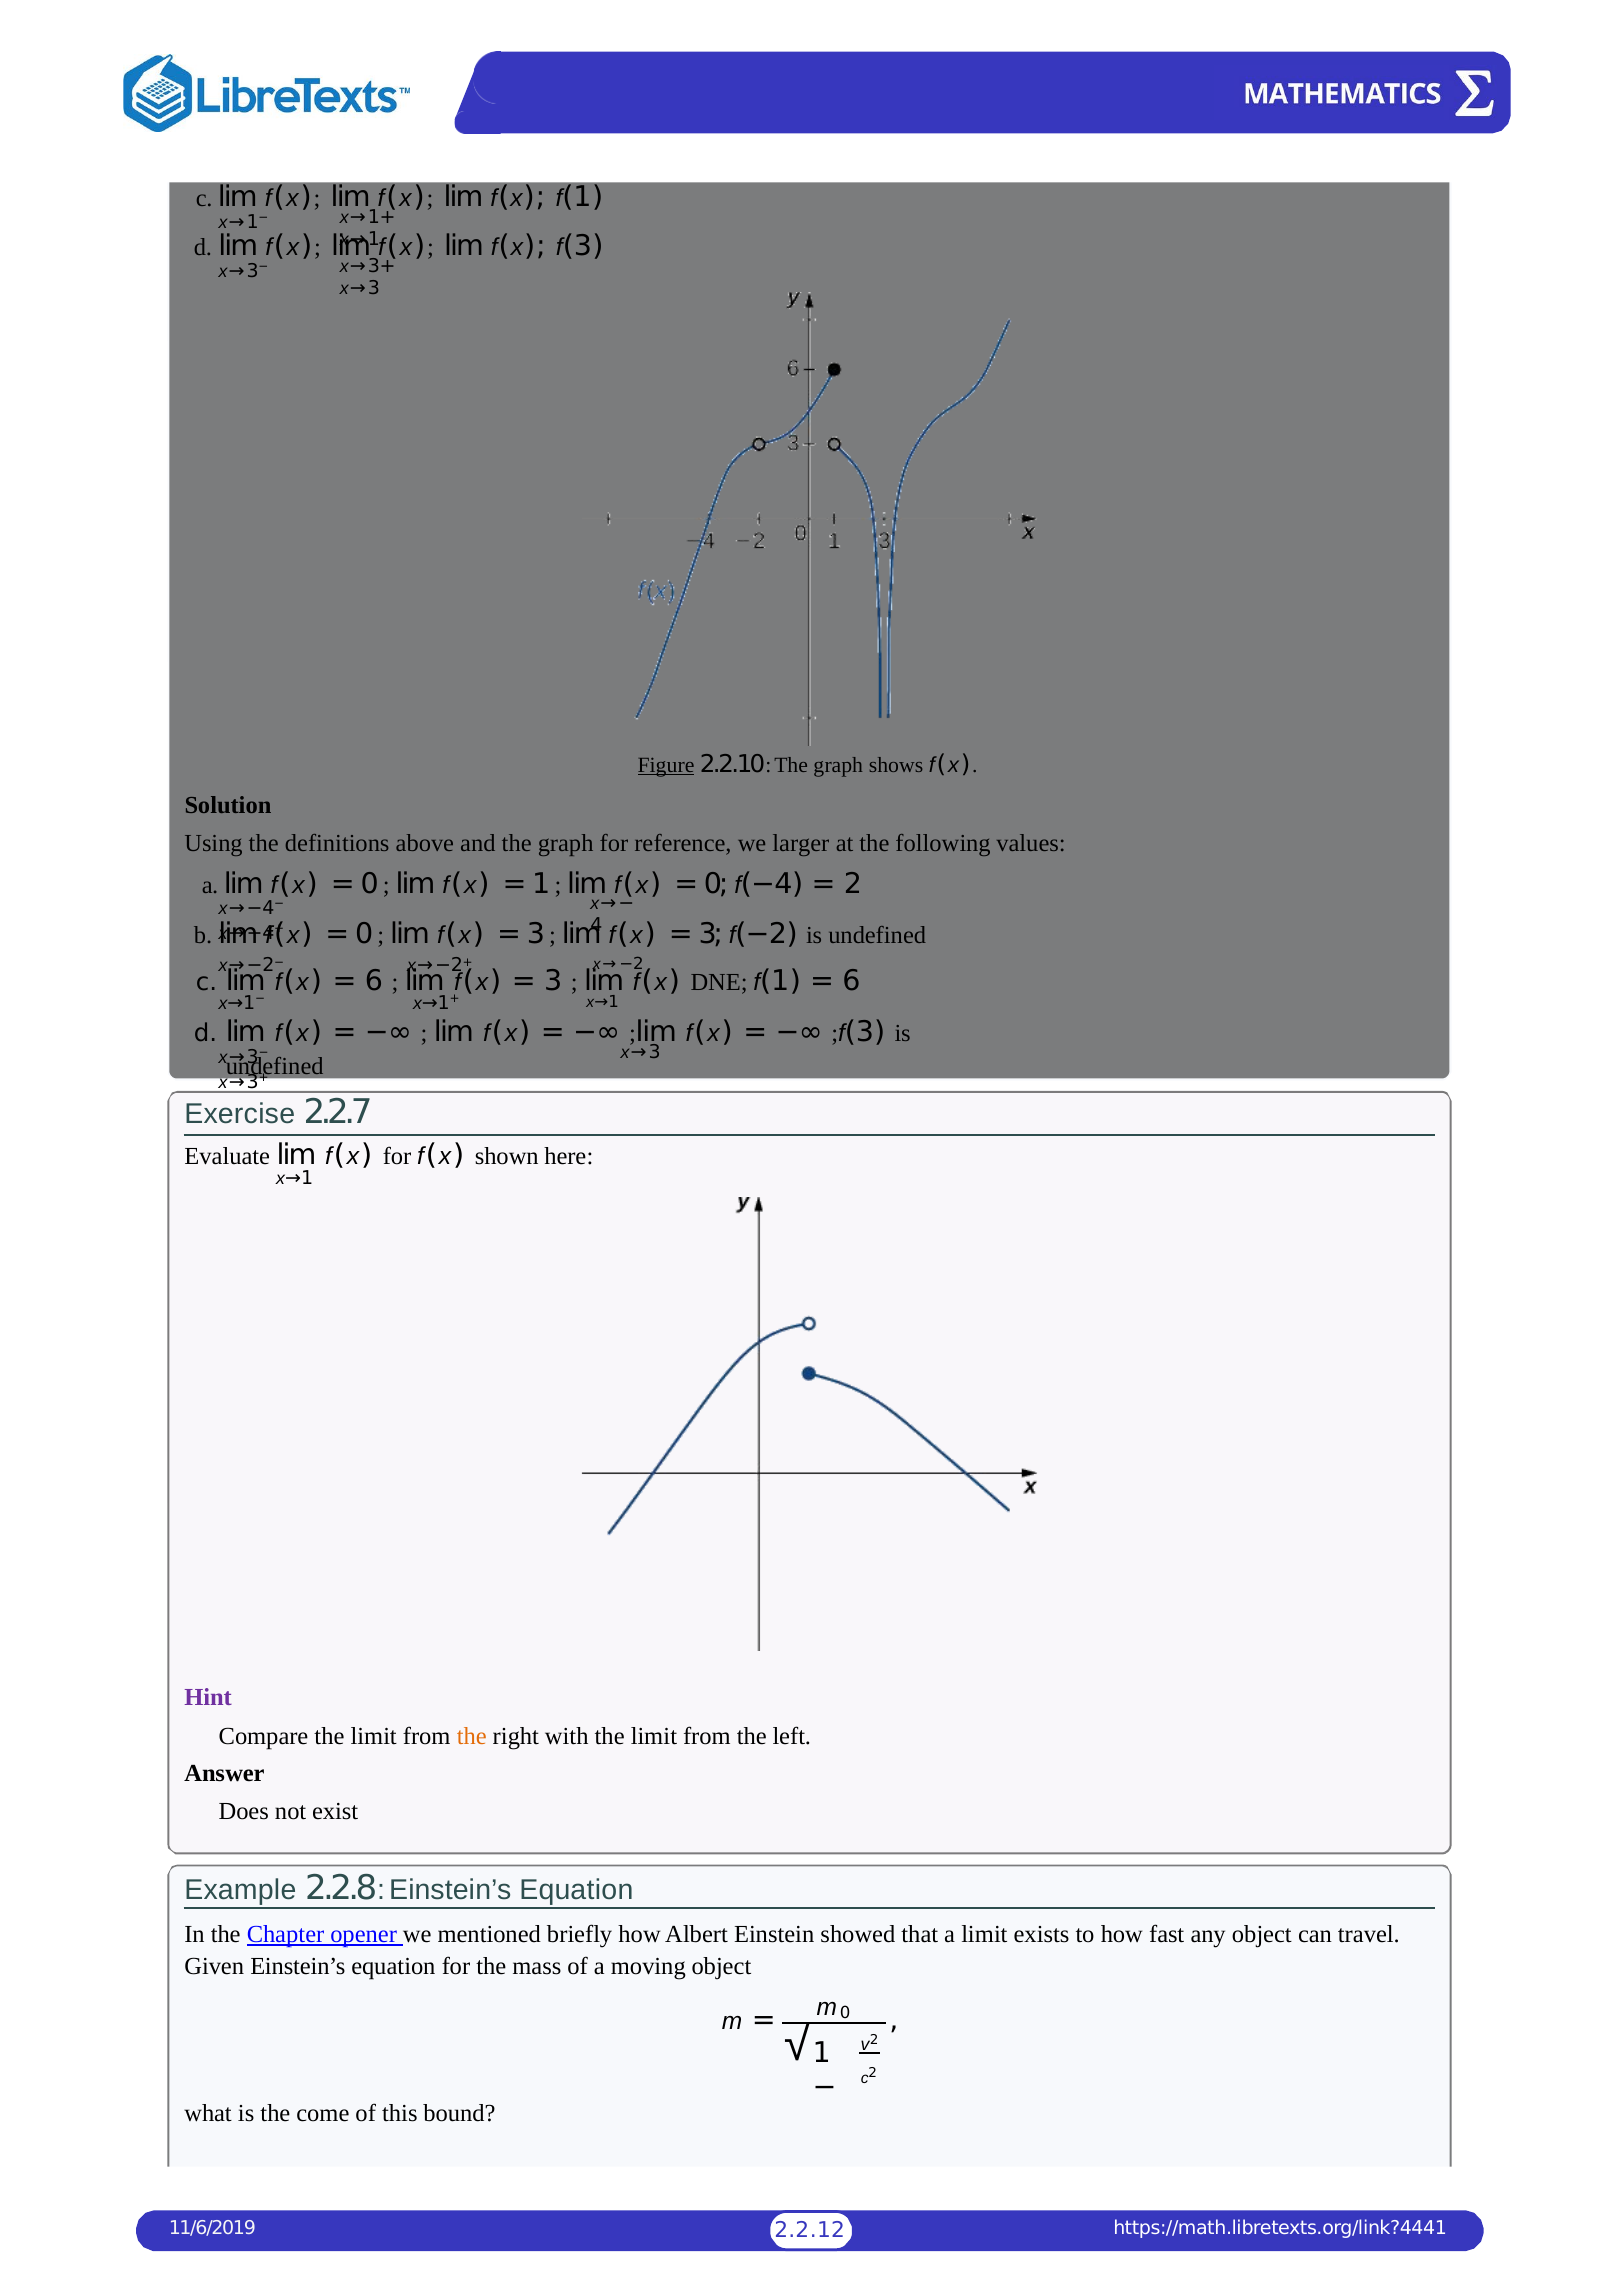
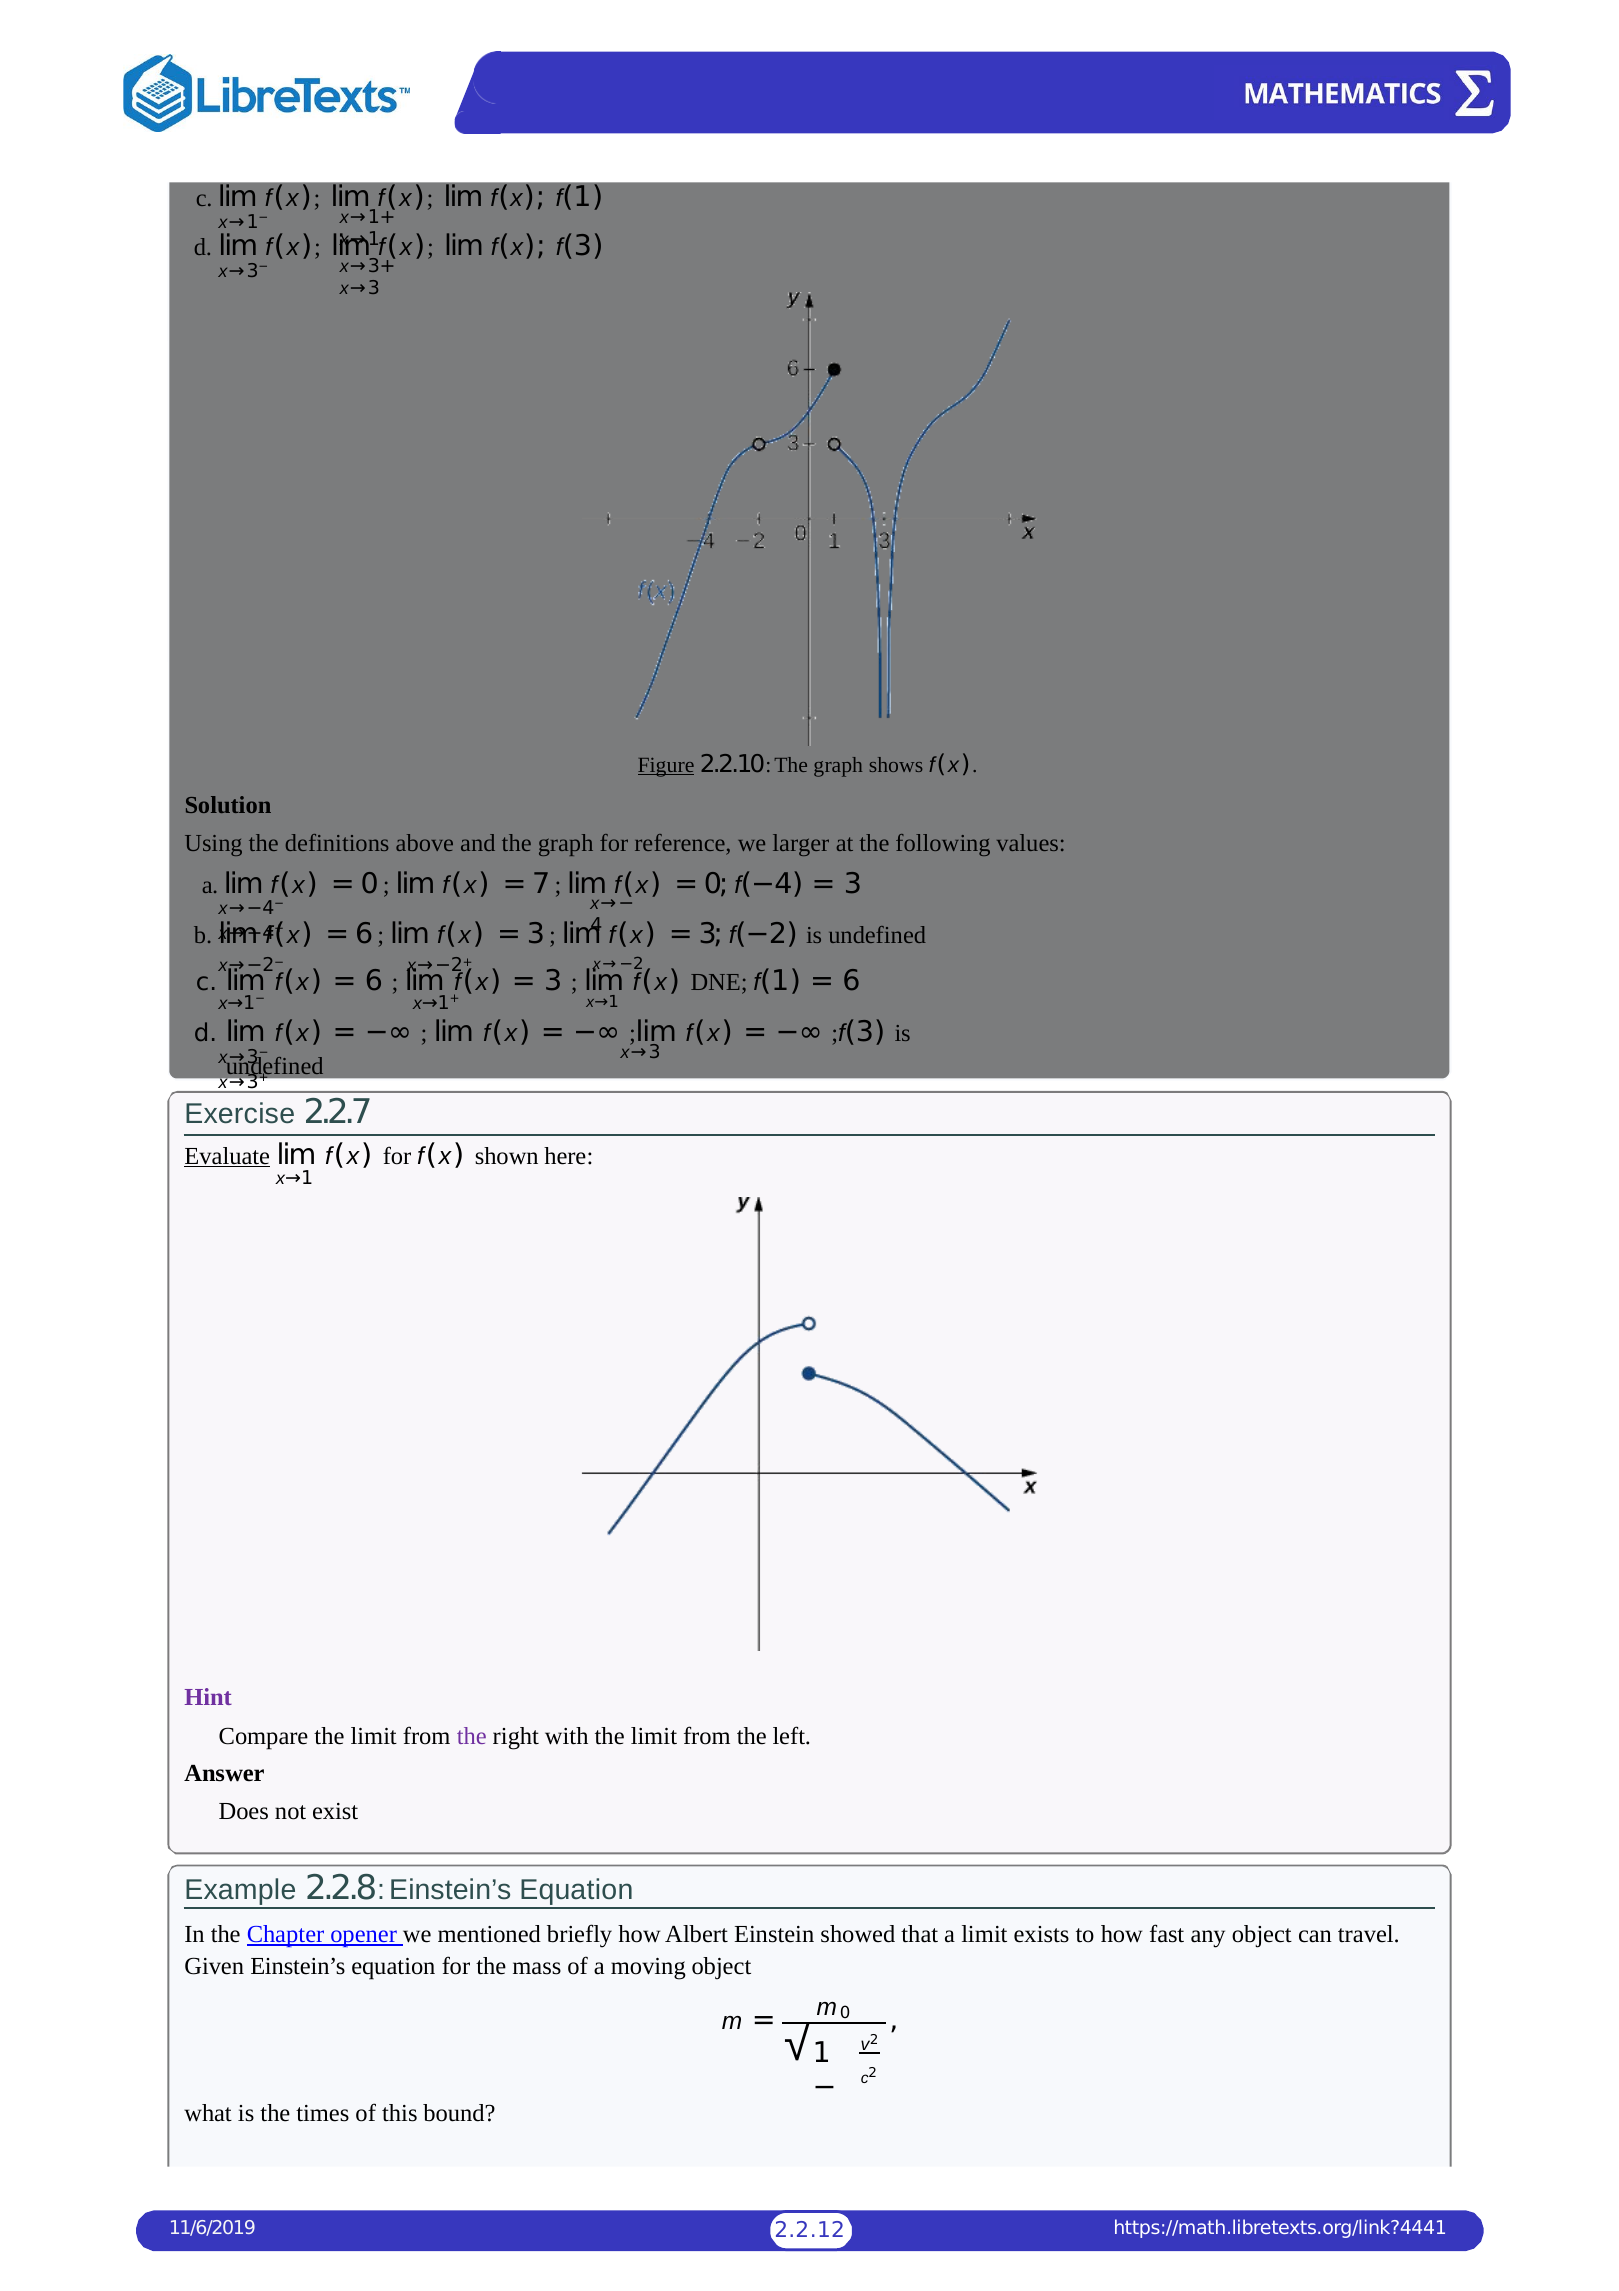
1 at (541, 885): 1 -> 7
2 at (853, 885): 2 -> 3
0 at (364, 934): 0 -> 6
Evaluate underline: none -> present
the at (472, 1736) colour: orange -> purple
come: come -> times
